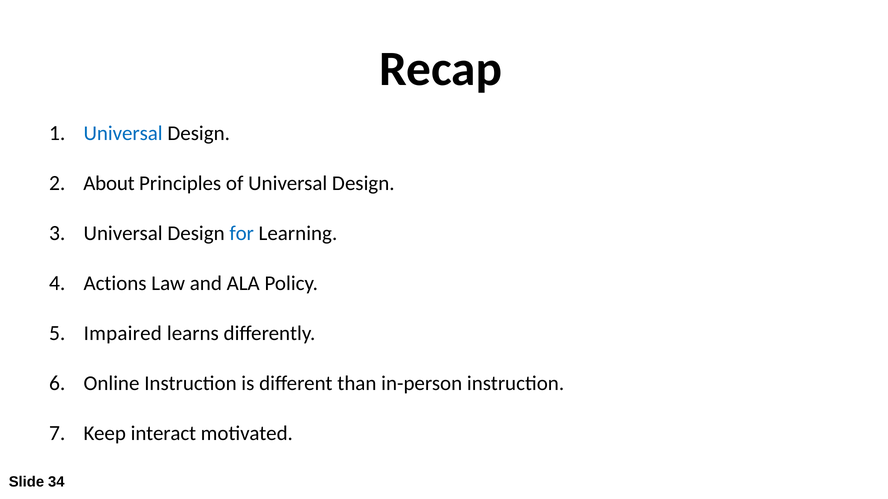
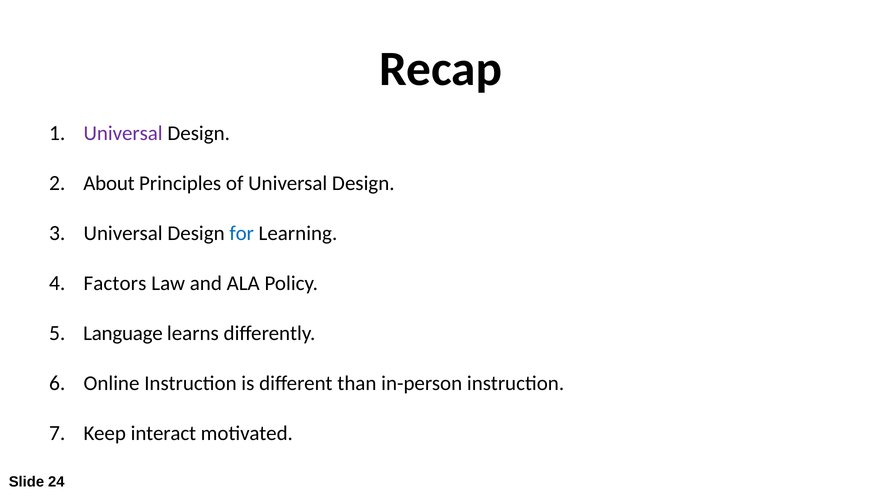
Universal at (123, 133) colour: blue -> purple
Actions: Actions -> Factors
Impaired: Impaired -> Language
34: 34 -> 24
